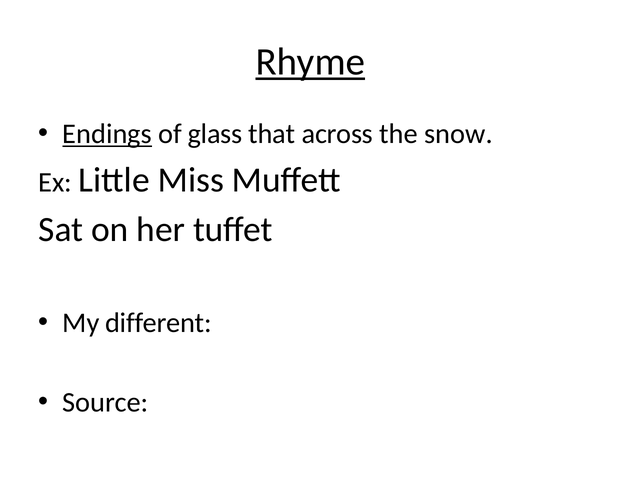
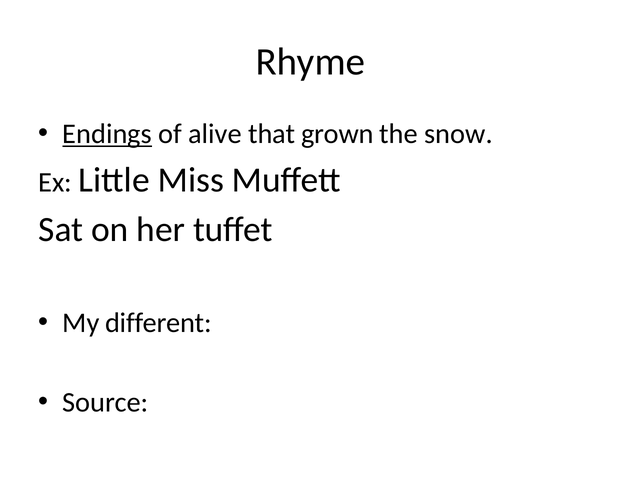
Rhyme underline: present -> none
glass: glass -> alive
across: across -> grown
